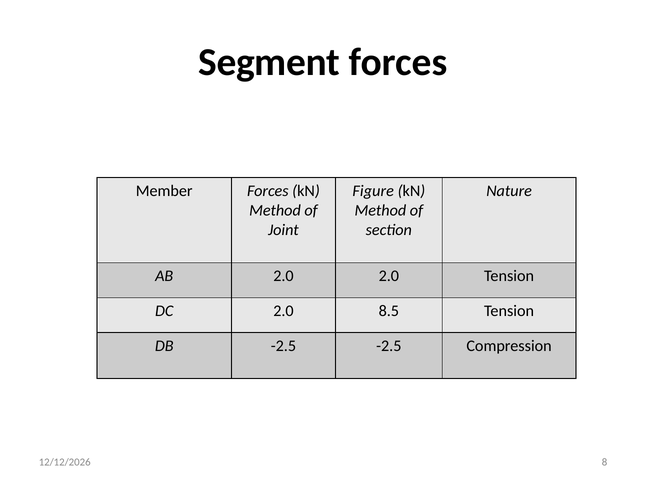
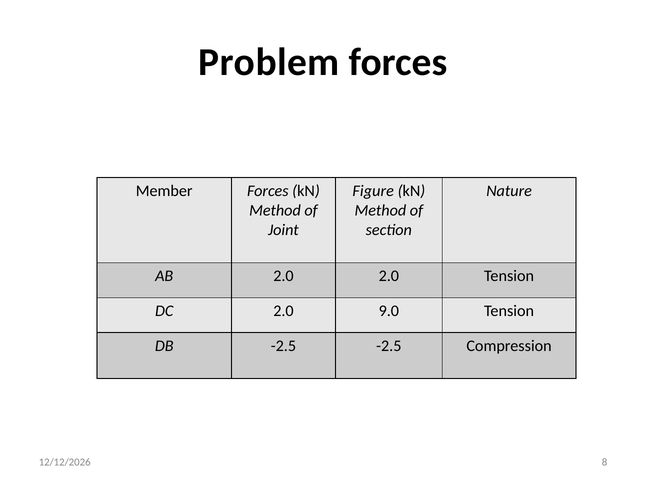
Segment: Segment -> Problem
8.5: 8.5 -> 9.0
